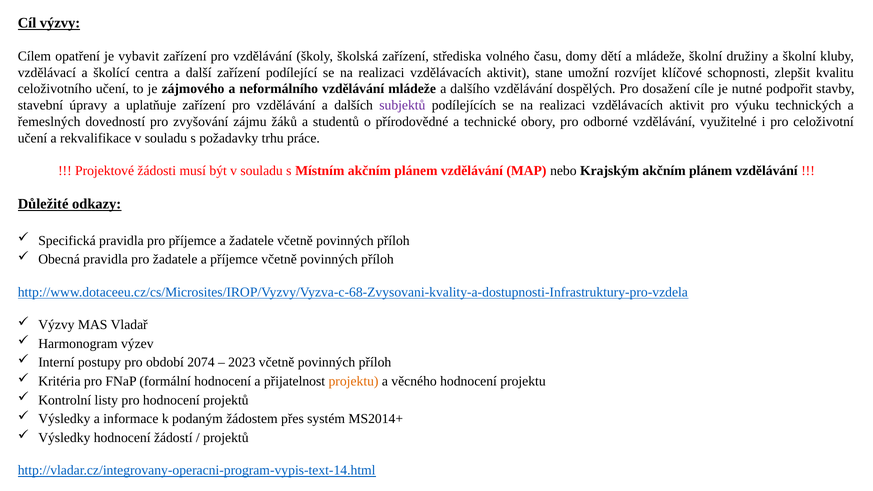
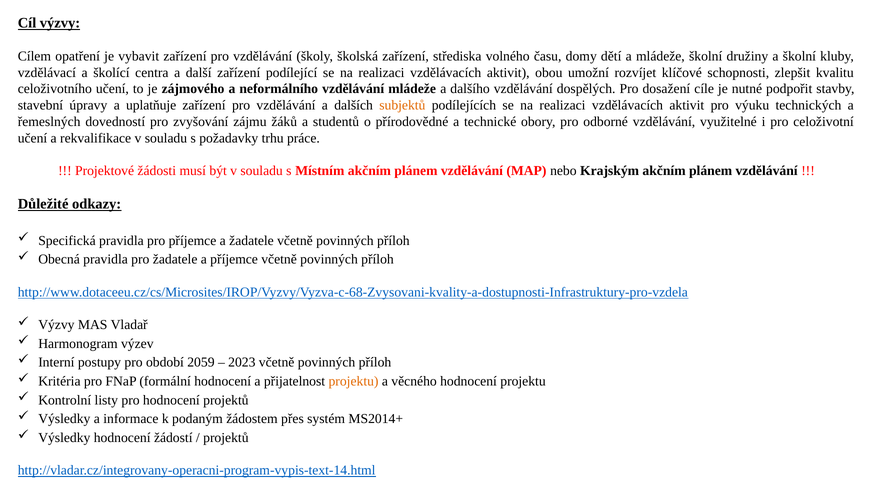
stane: stane -> obou
subjektů colour: purple -> orange
2074: 2074 -> 2059
